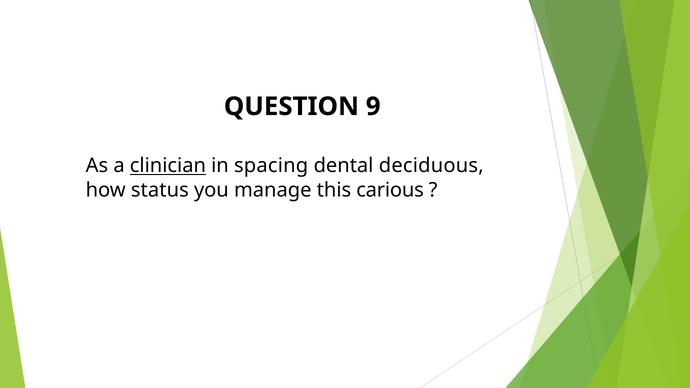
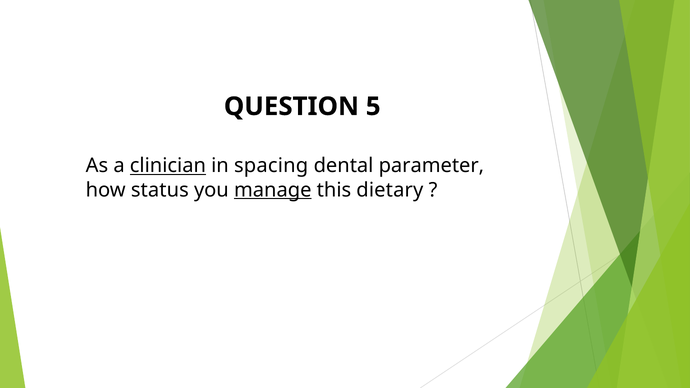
9: 9 -> 5
deciduous: deciduous -> parameter
manage underline: none -> present
carious: carious -> dietary
